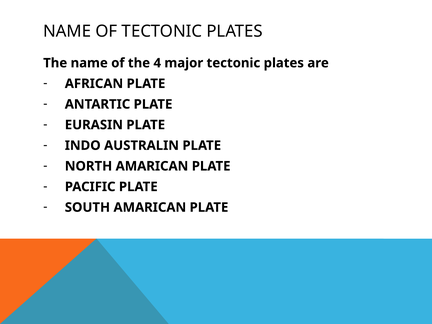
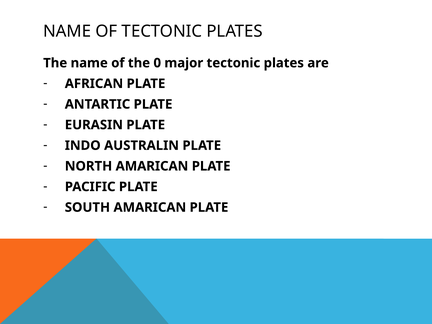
4: 4 -> 0
